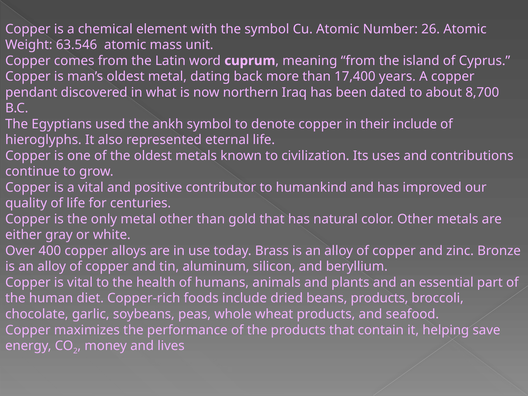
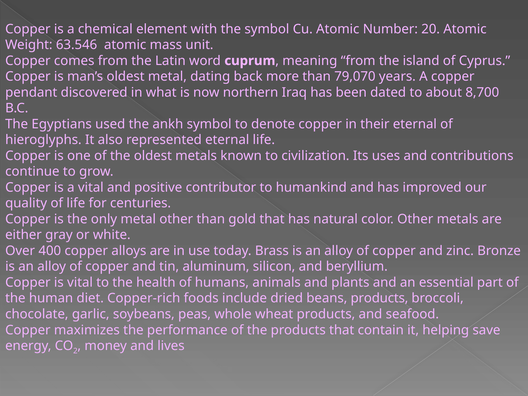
26: 26 -> 20
17,400: 17,400 -> 79,070
their include: include -> eternal
